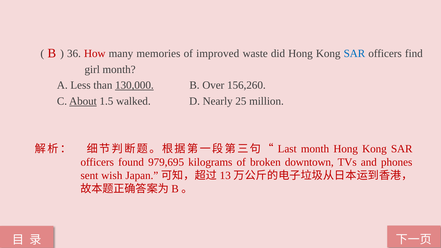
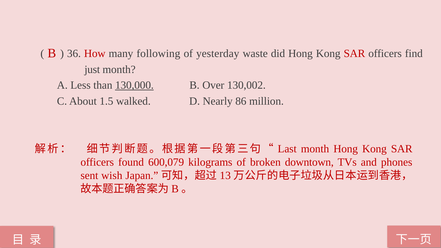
memories: memories -> following
improved: improved -> yesterday
SAR at (354, 54) colour: blue -> red
girl: girl -> just
156,260: 156,260 -> 130,002
About underline: present -> none
25: 25 -> 86
979,695: 979,695 -> 600,079
